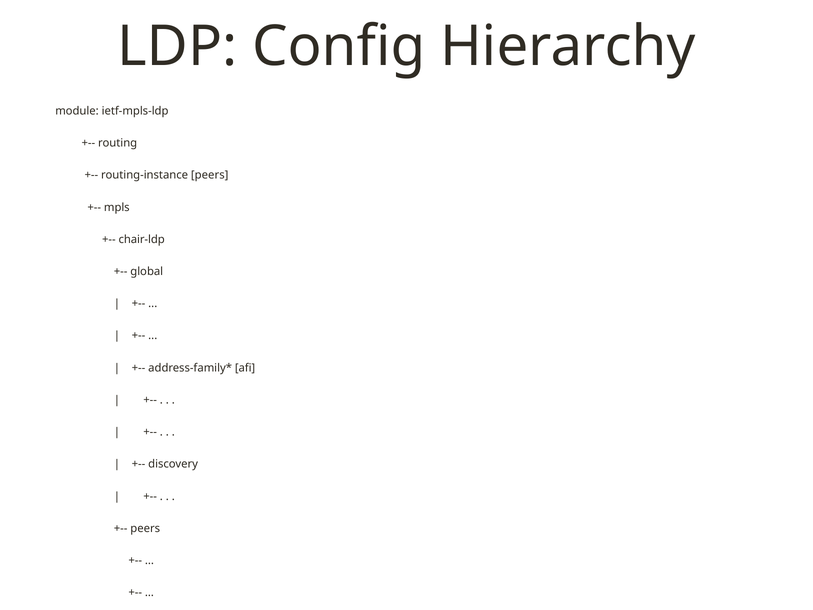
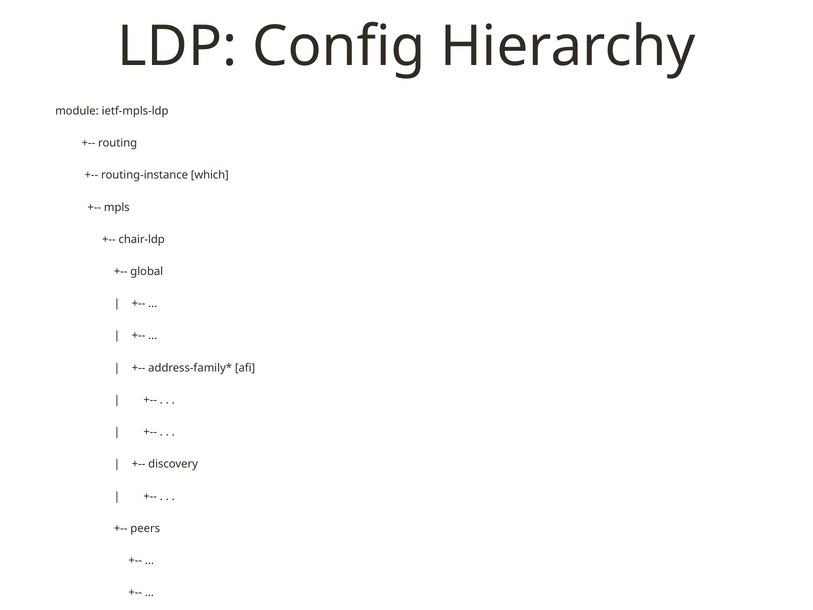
routing-instance peers: peers -> which
